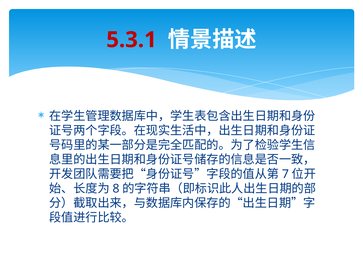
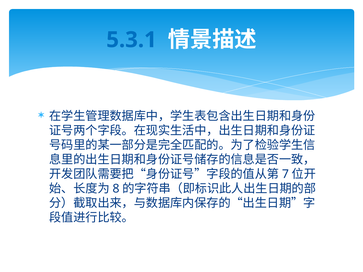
5.3.1 colour: red -> blue
